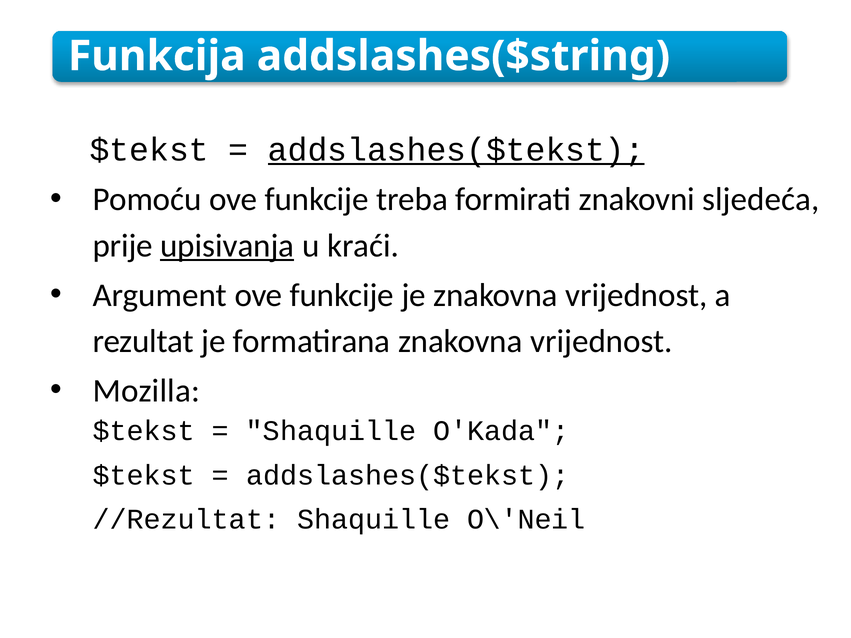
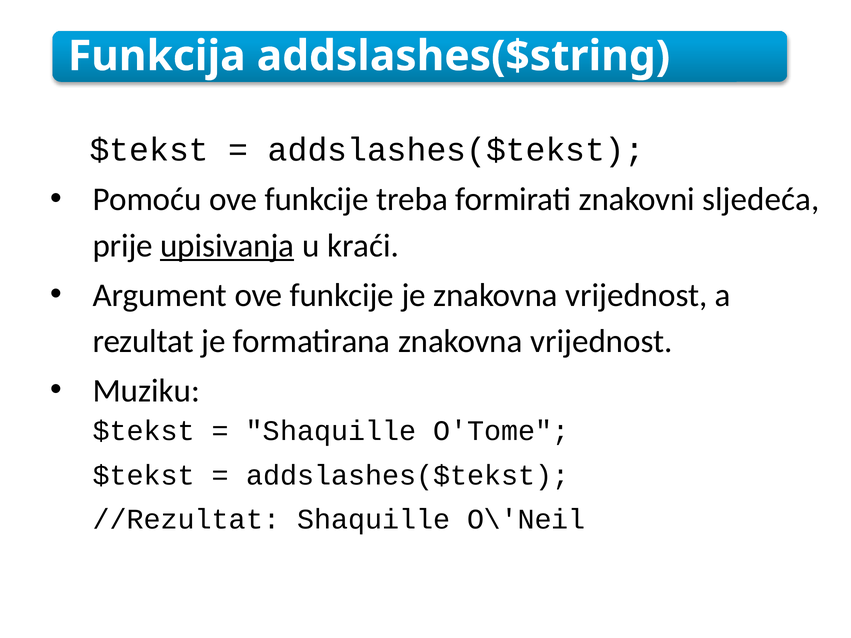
addslashes($tekst at (456, 150) underline: present -> none
Mozilla: Mozilla -> Muziku
O'Kada: O'Kada -> O'Tome
